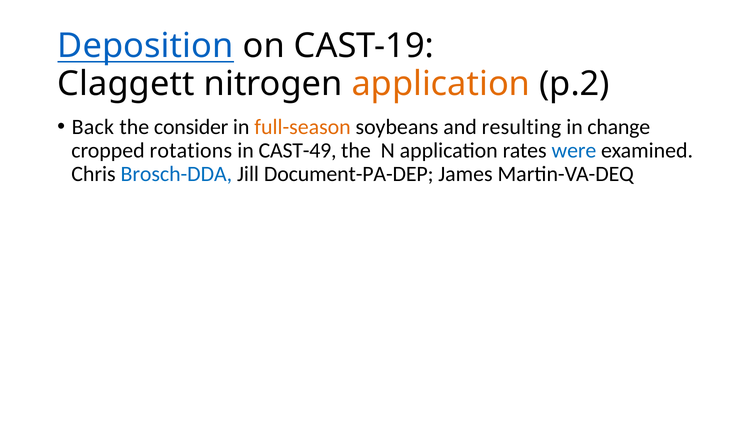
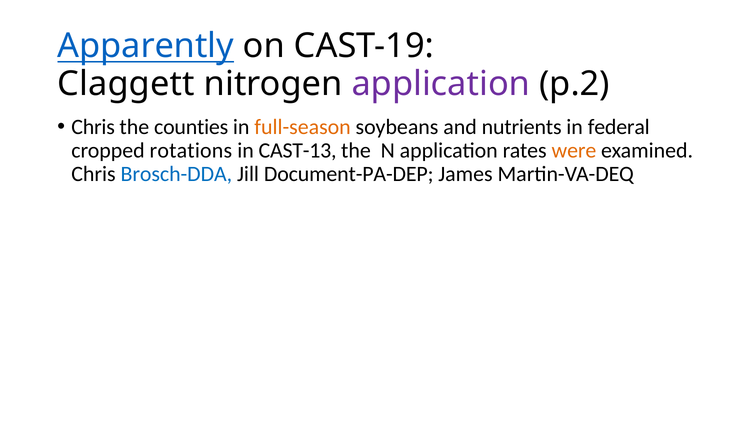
Deposition: Deposition -> Apparently
application at (441, 84) colour: orange -> purple
Back at (93, 127): Back -> Chris
consider: consider -> counties
resulting: resulting -> nutrients
change: change -> federal
CAST-49: CAST-49 -> CAST-13
were colour: blue -> orange
